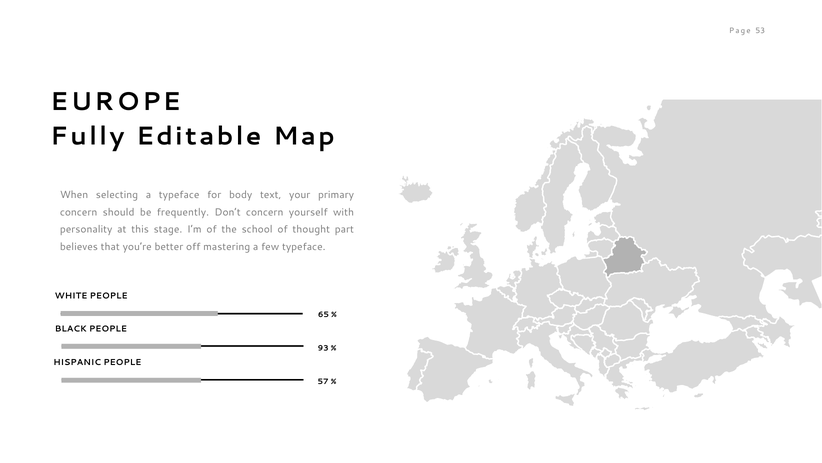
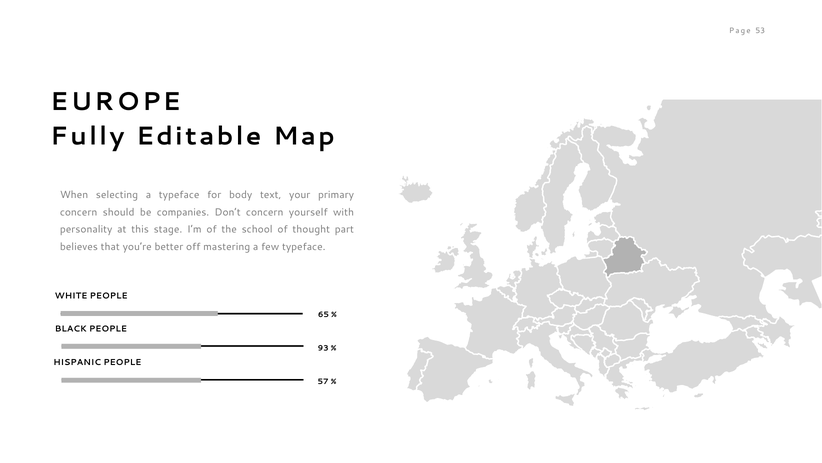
frequently: frequently -> companies
